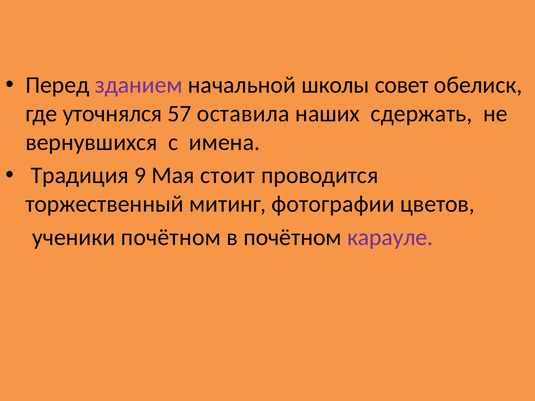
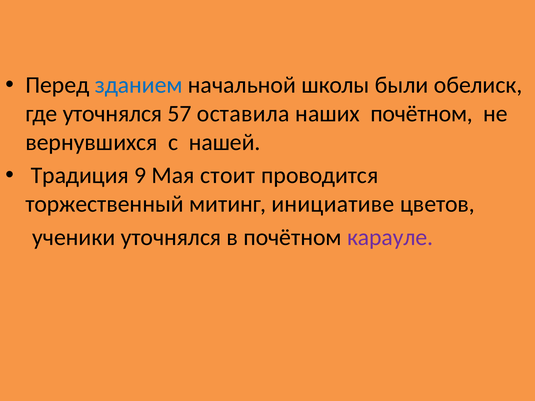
зданием colour: purple -> blue
совет: совет -> были
наших сдержать: сдержать -> почётном
имена: имена -> нашей
фотографии: фотографии -> инициативе
ученики почётном: почётном -> уточнялся
